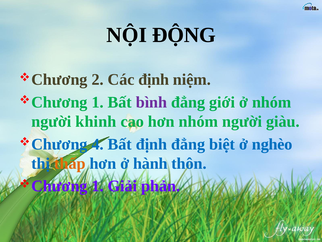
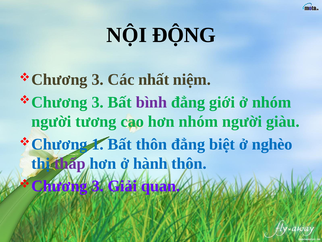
2 at (98, 79): 2 -> 3
Các định: định -> nhất
1 at (98, 102): 1 -> 3
khinh: khinh -> tương
4: 4 -> 1
Bất định: định -> thôn
thấp colour: orange -> purple
1 at (98, 186): 1 -> 3
phản: phản -> quan
